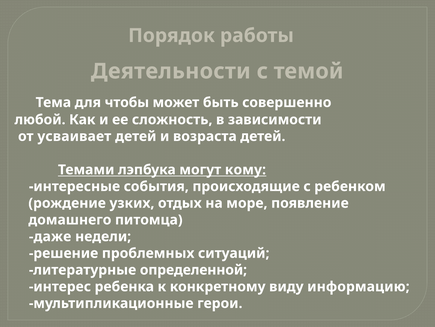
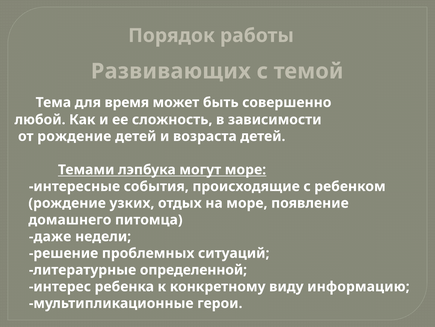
Деятельности: Деятельности -> Развивающих
чтобы: чтобы -> время
от усваивает: усваивает -> рождение
могут кому: кому -> море
